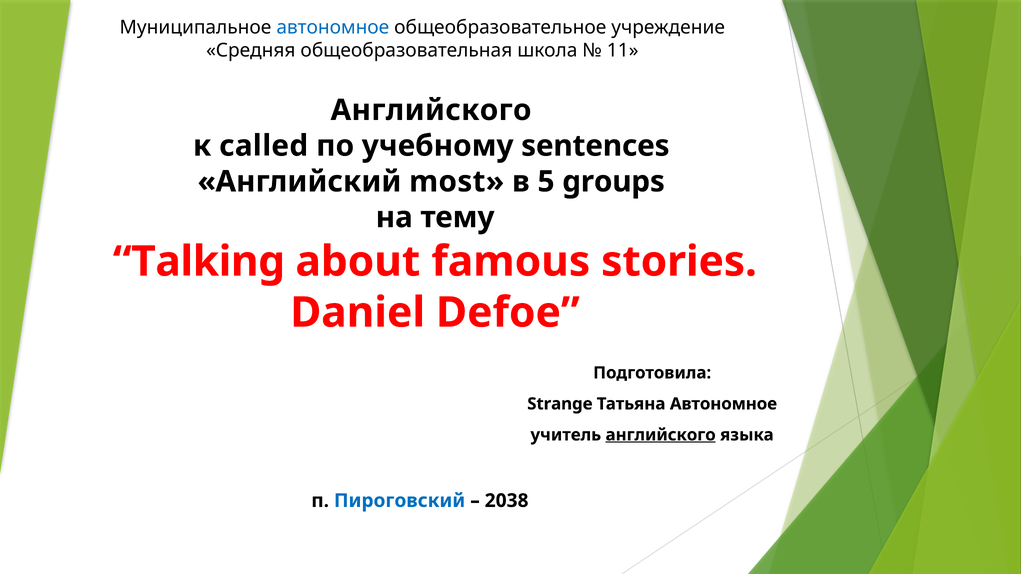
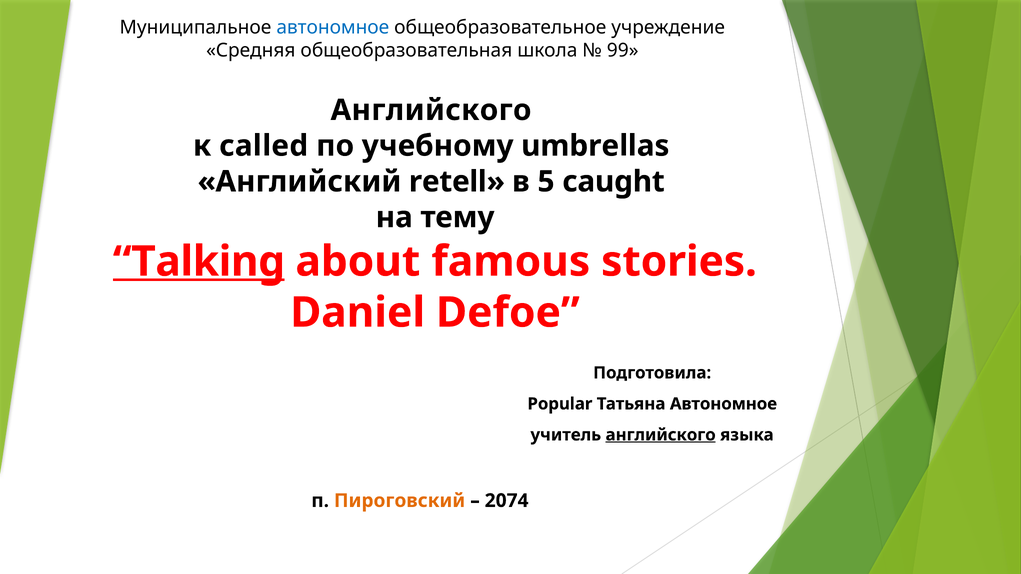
11: 11 -> 99
sentences: sentences -> umbrellas
most: most -> retell
groups: groups -> caught
Talking underline: none -> present
Strange: Strange -> Popular
Пироговский colour: blue -> orange
2038: 2038 -> 2074
